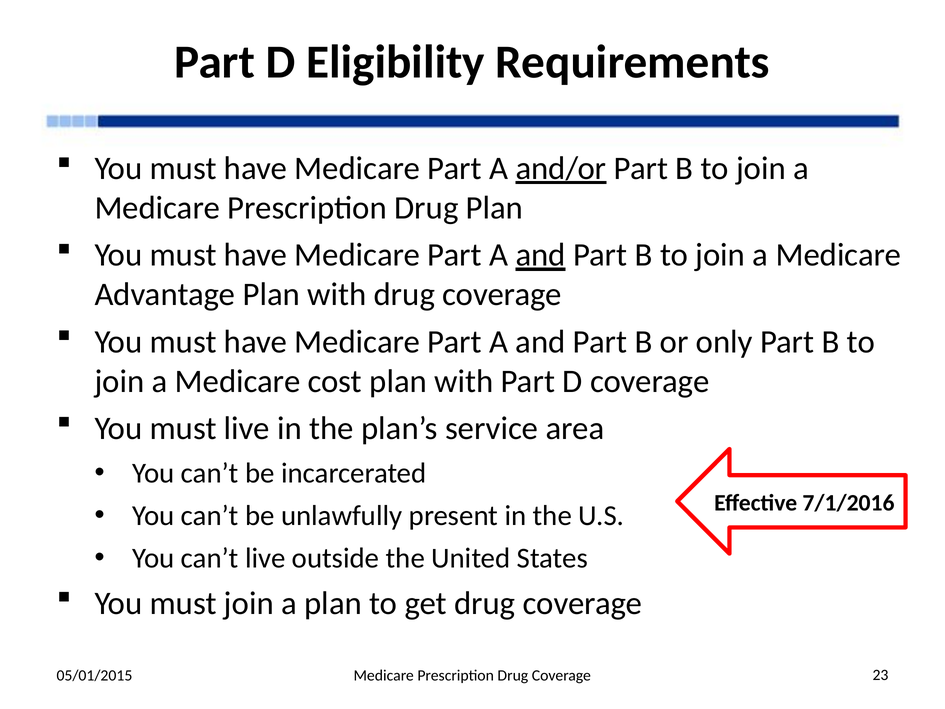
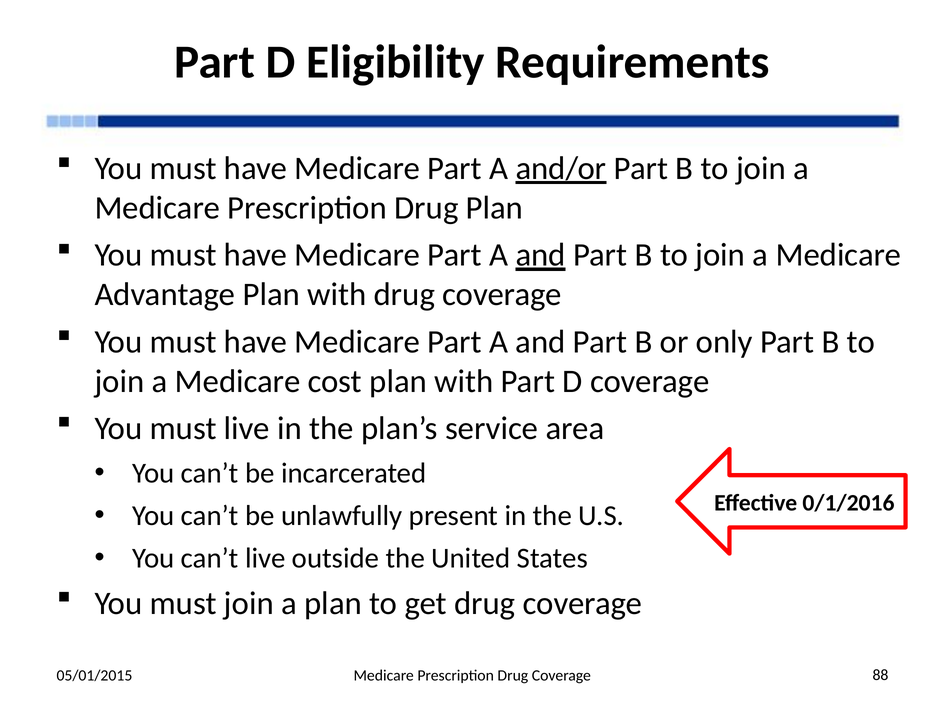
7/1/2016: 7/1/2016 -> 0/1/2016
23: 23 -> 88
